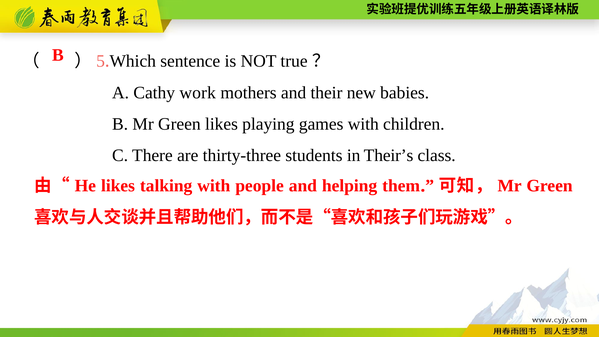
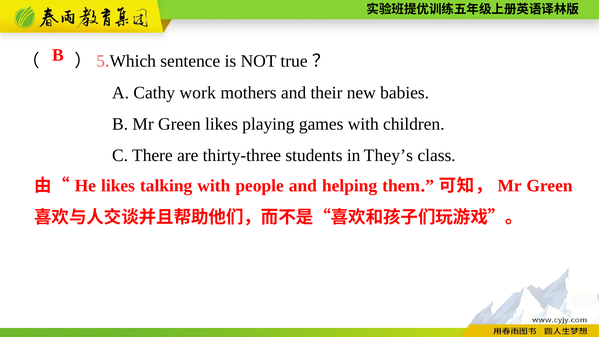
Their’s: Their’s -> They’s
